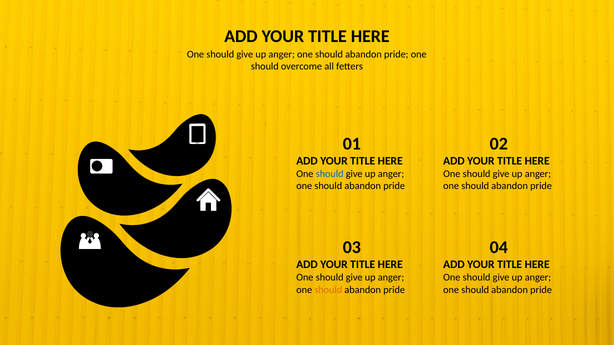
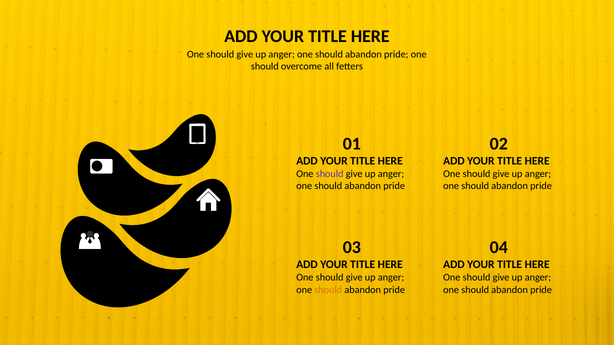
should at (330, 174) colour: blue -> purple
